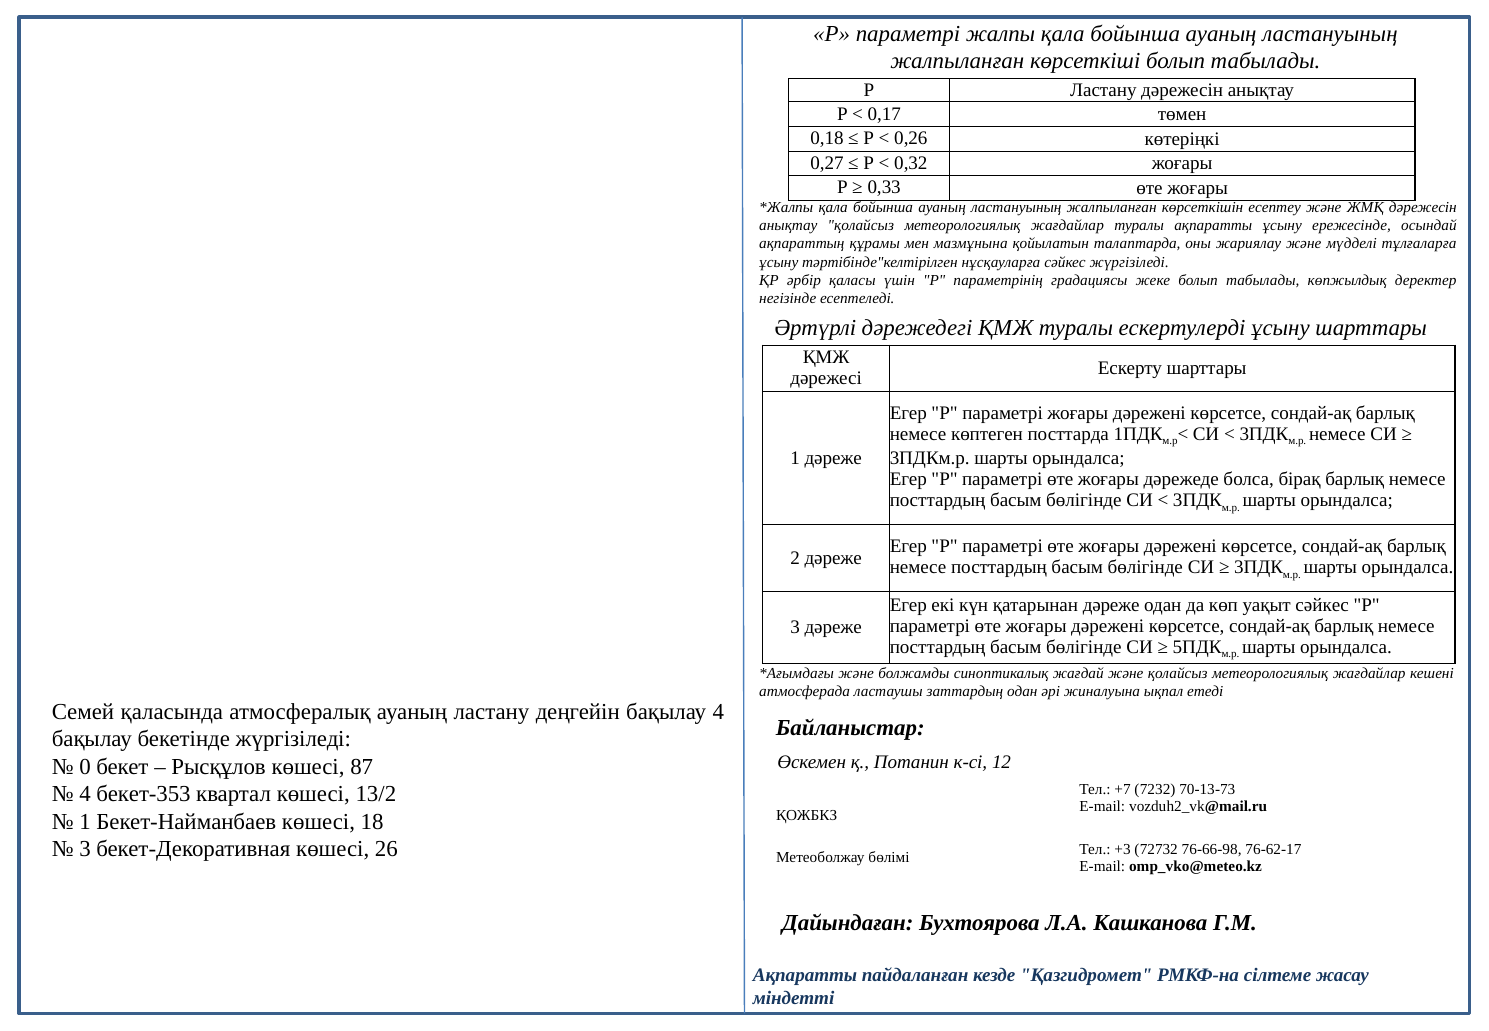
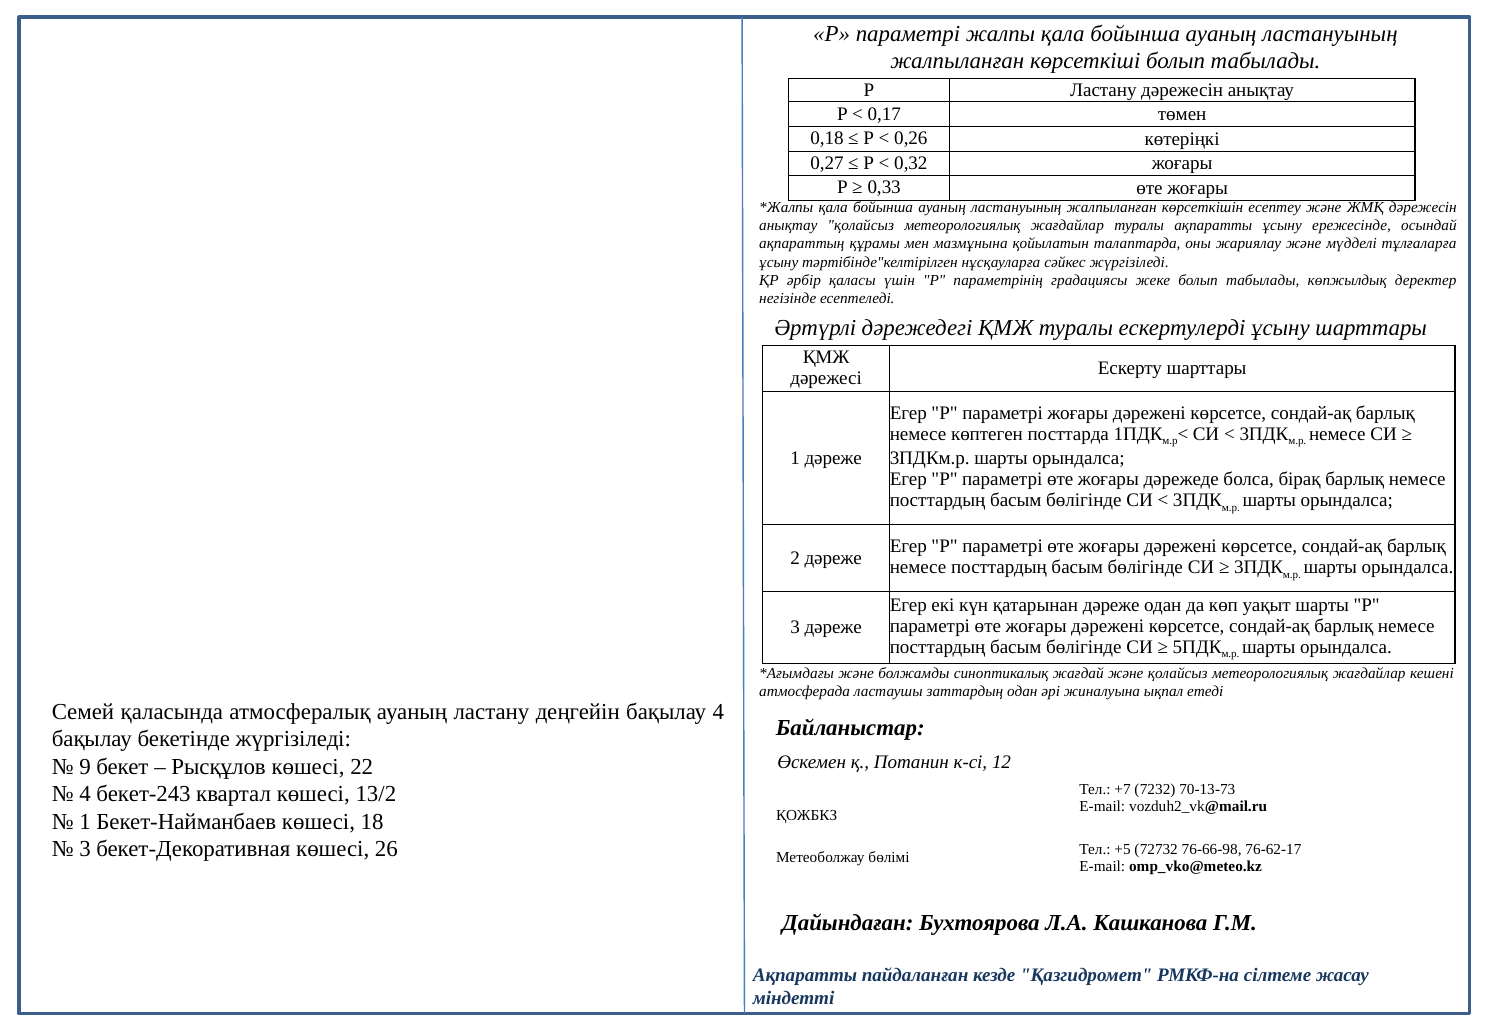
уақыт сәйкес: сәйкес -> шарты
0: 0 -> 9
87: 87 -> 22
бекет-353: бекет-353 -> бекет-243
+3: +3 -> +5
